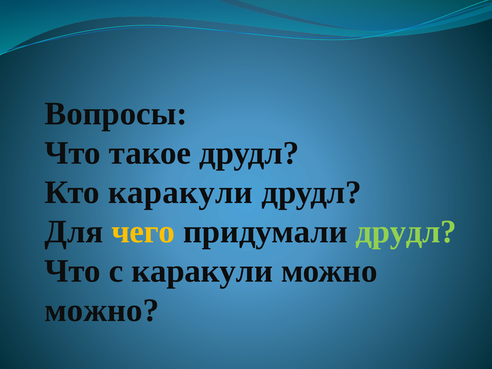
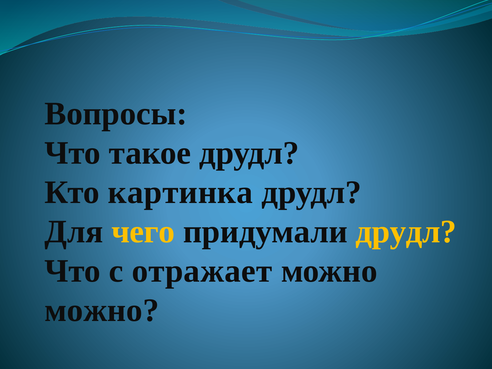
Кто каракули: каракули -> картинка
друдл at (406, 232) colour: light green -> yellow
с каракули: каракули -> отражает
